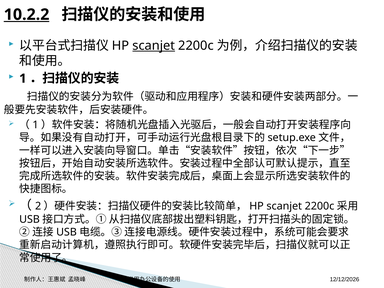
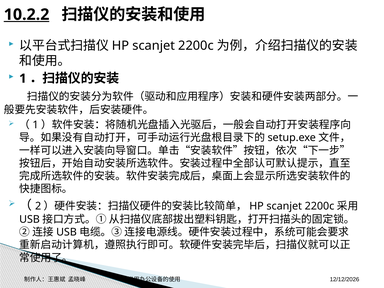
scanjet at (154, 46) underline: present -> none
